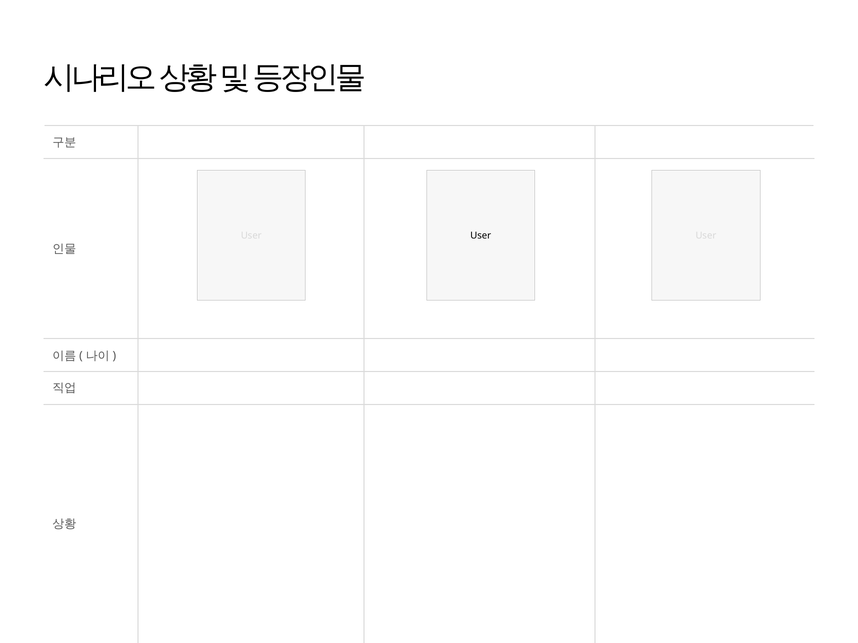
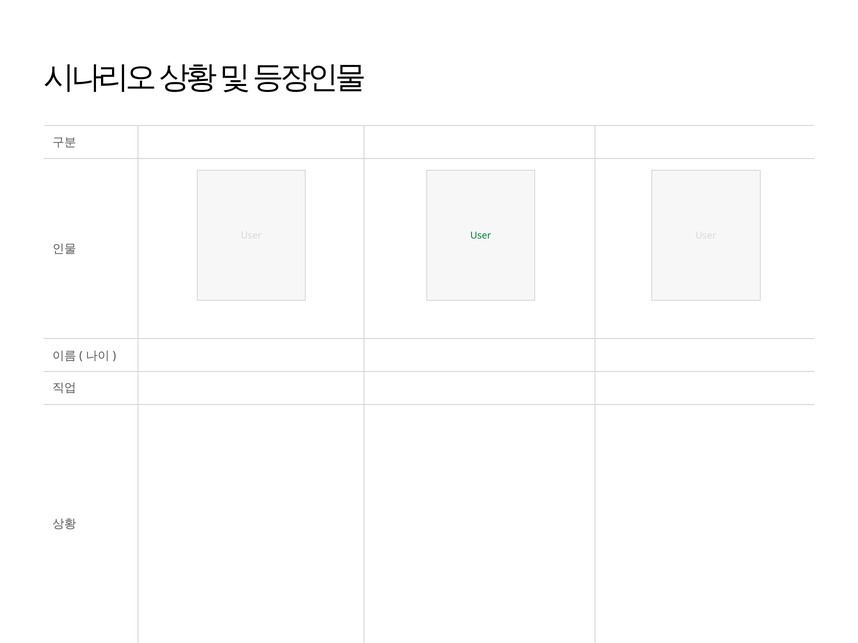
User at (481, 236) colour: black -> green
